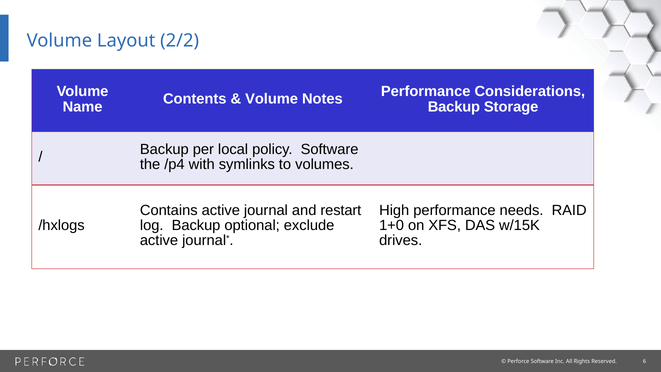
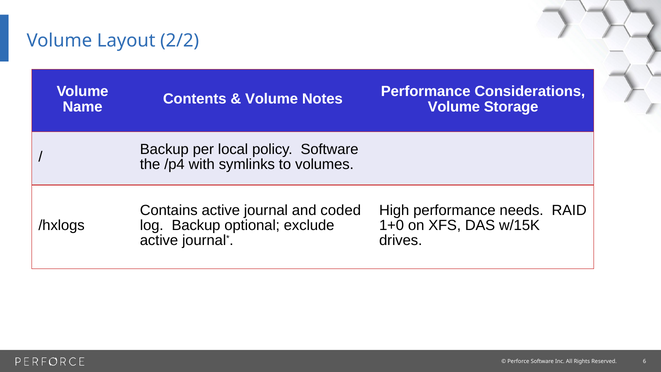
Backup at (454, 107): Backup -> Volume
restart: restart -> coded
